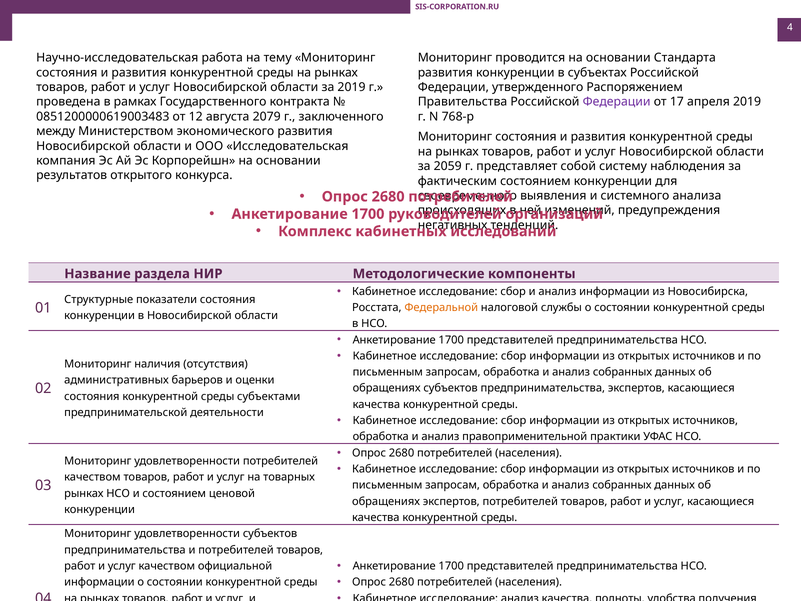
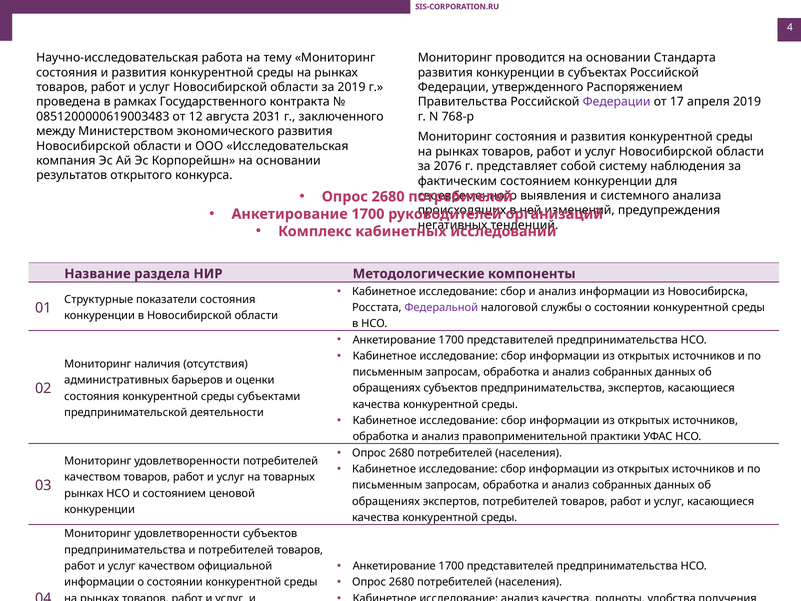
2079: 2079 -> 2031
2059: 2059 -> 2076
Федеральной colour: orange -> purple
